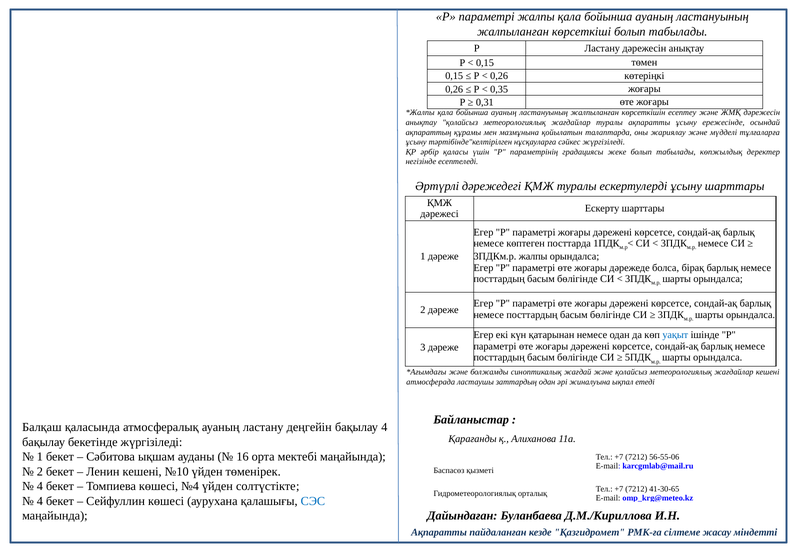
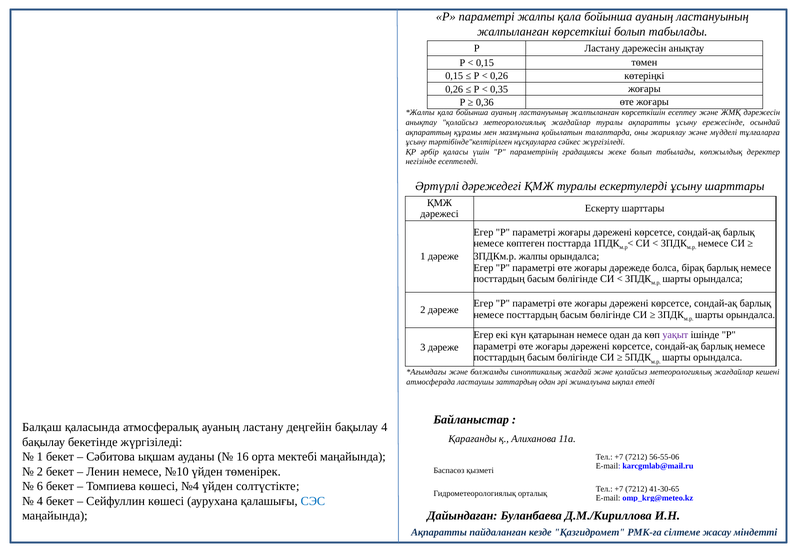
0,31: 0,31 -> 0,36
уақыт colour: blue -> purple
Ленин кешені: кешені -> немесе
4 at (40, 486): 4 -> 6
